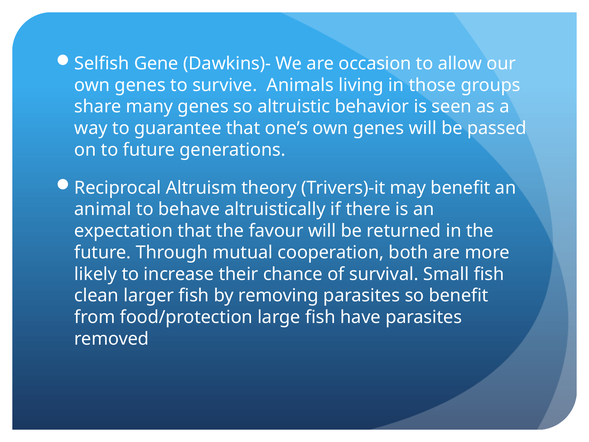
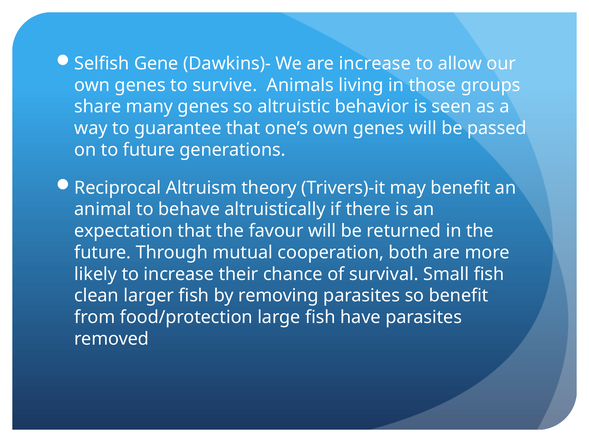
are occasion: occasion -> increase
